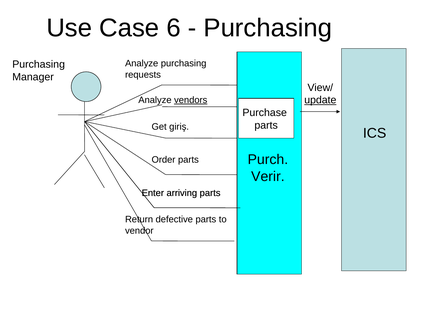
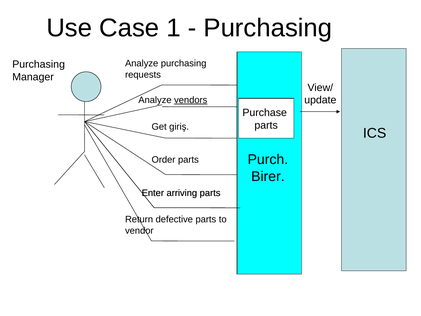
6: 6 -> 1
update underline: present -> none
Verir: Verir -> Birer
